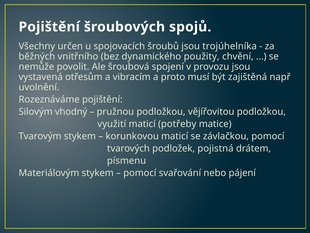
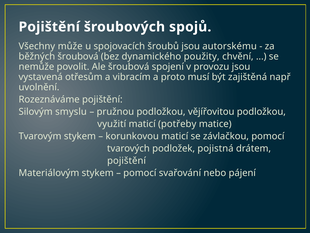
určen: určen -> může
trojúhelníka: trojúhelníka -> autorskému
běžných vnitřního: vnitřního -> šroubová
vhodný: vhodný -> smyslu
písmenu at (127, 160): písmenu -> pojištění
